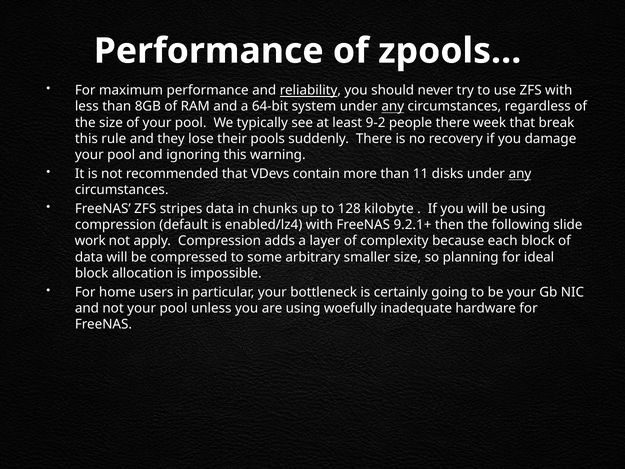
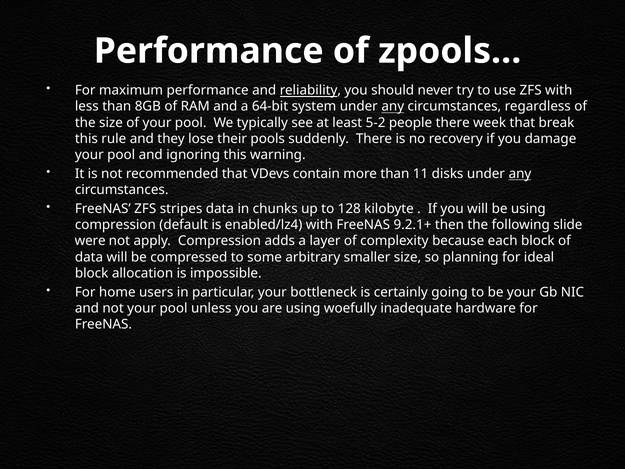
9-2: 9-2 -> 5-2
work: work -> were
